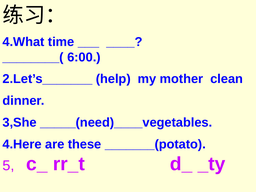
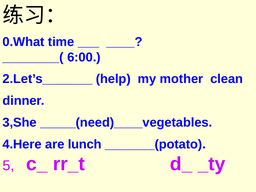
4.What: 4.What -> 0.What
these: these -> lunch
